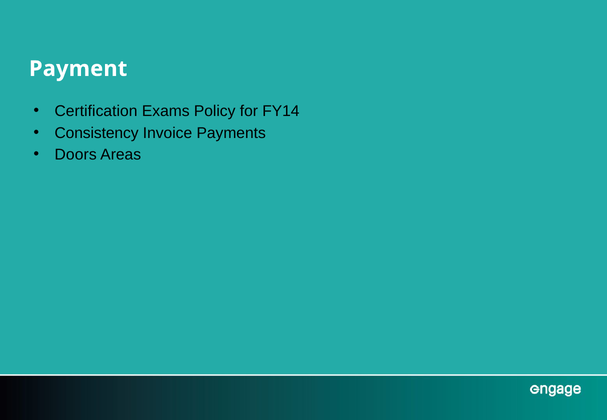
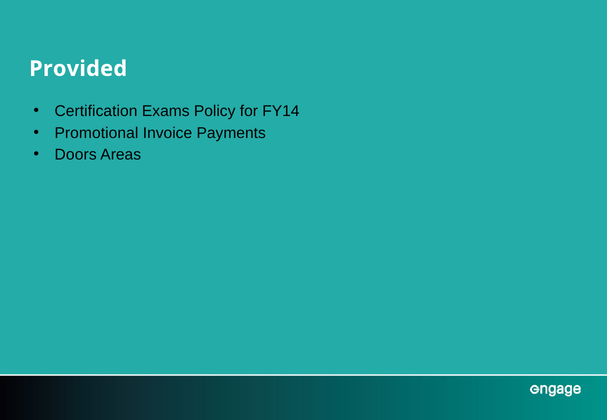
Payment: Payment -> Provided
Consistency: Consistency -> Promotional
